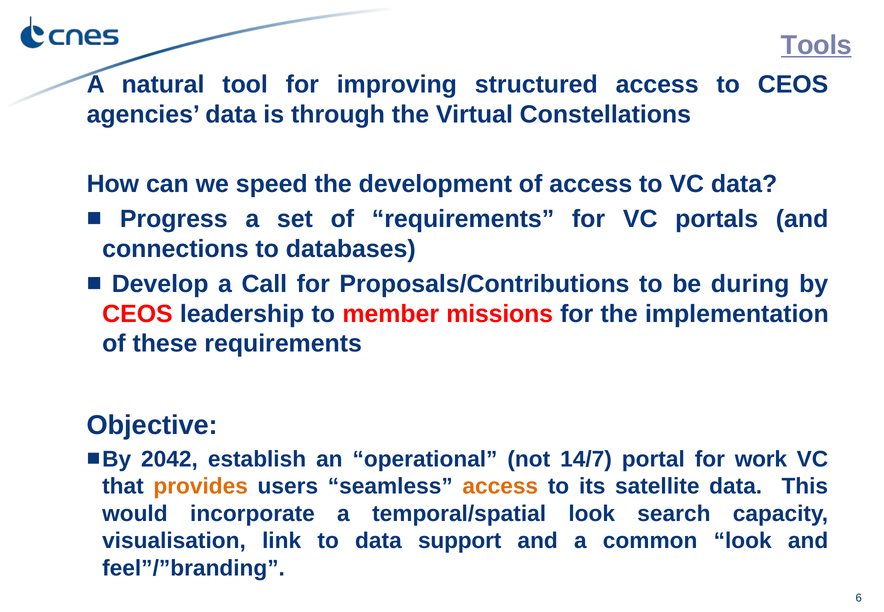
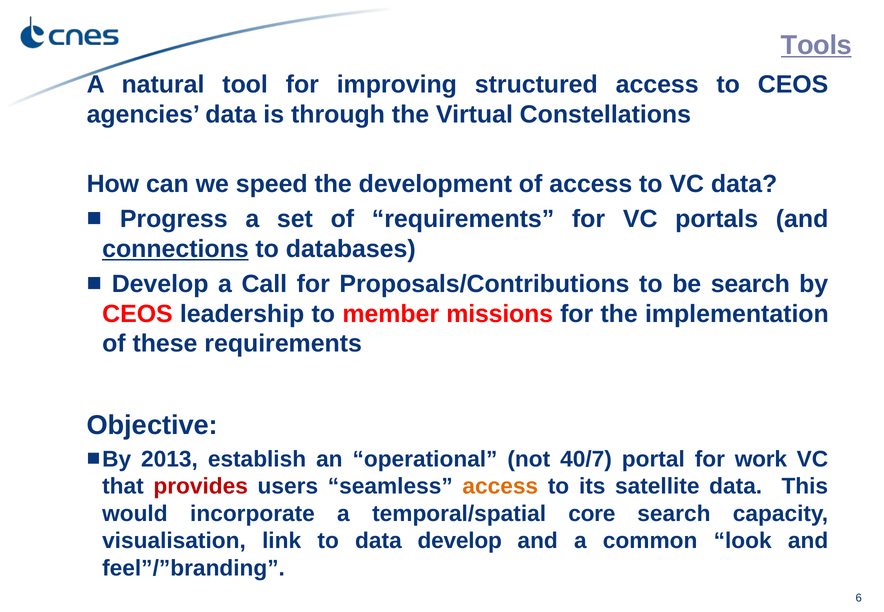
connections underline: none -> present
be during: during -> search
2042: 2042 -> 2013
14/7: 14/7 -> 40/7
provides colour: orange -> red
temporal/spatial look: look -> core
data support: support -> develop
